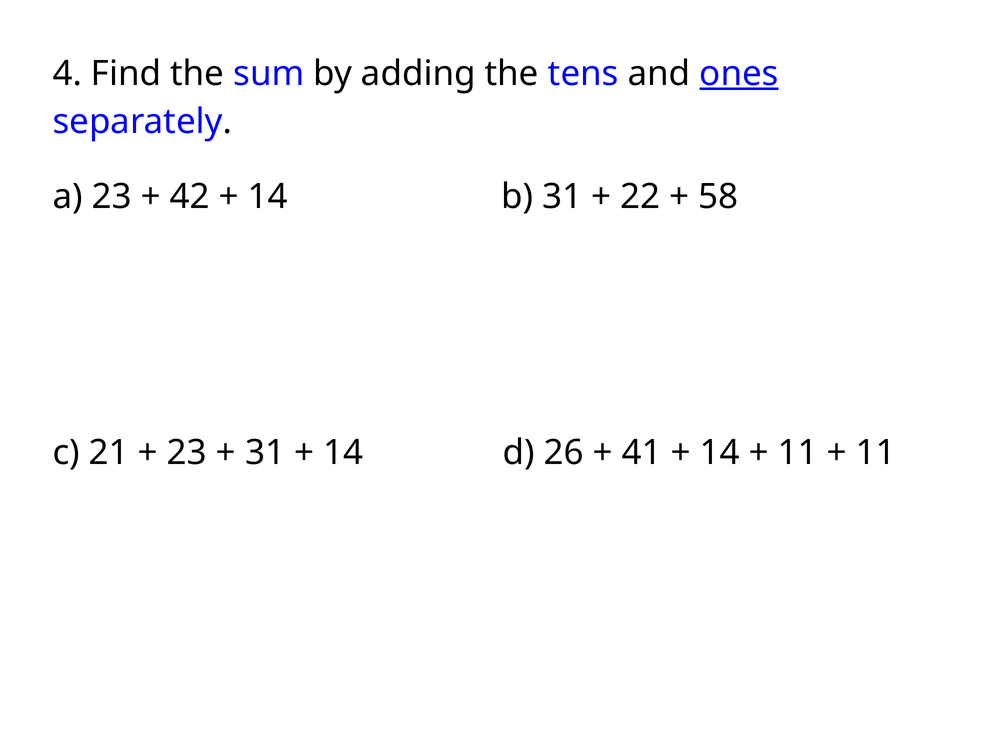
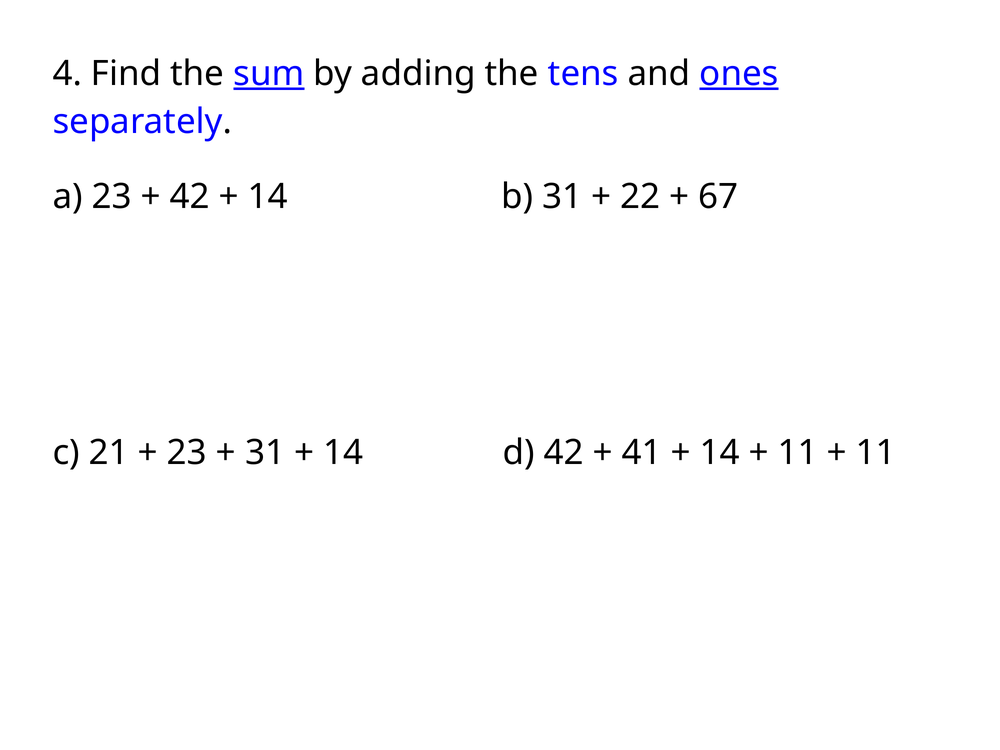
sum underline: none -> present
58: 58 -> 67
d 26: 26 -> 42
